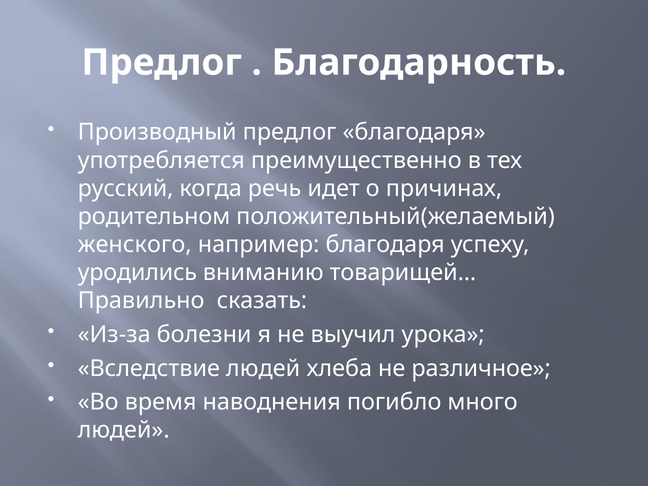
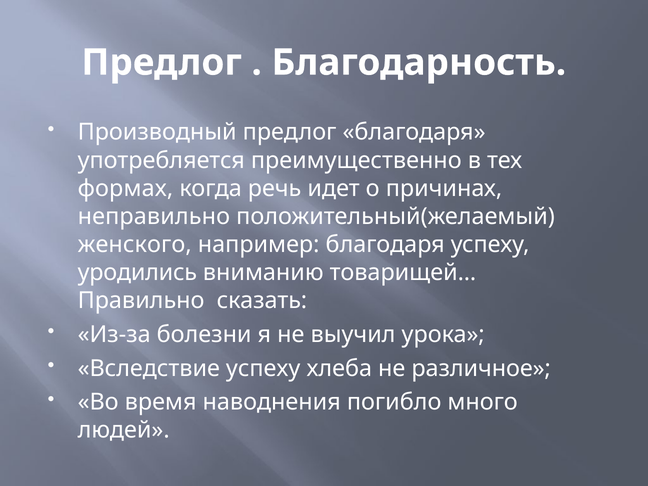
русский: русский -> формах
родительном: родительном -> неправильно
Вследствие людей: людей -> успеху
